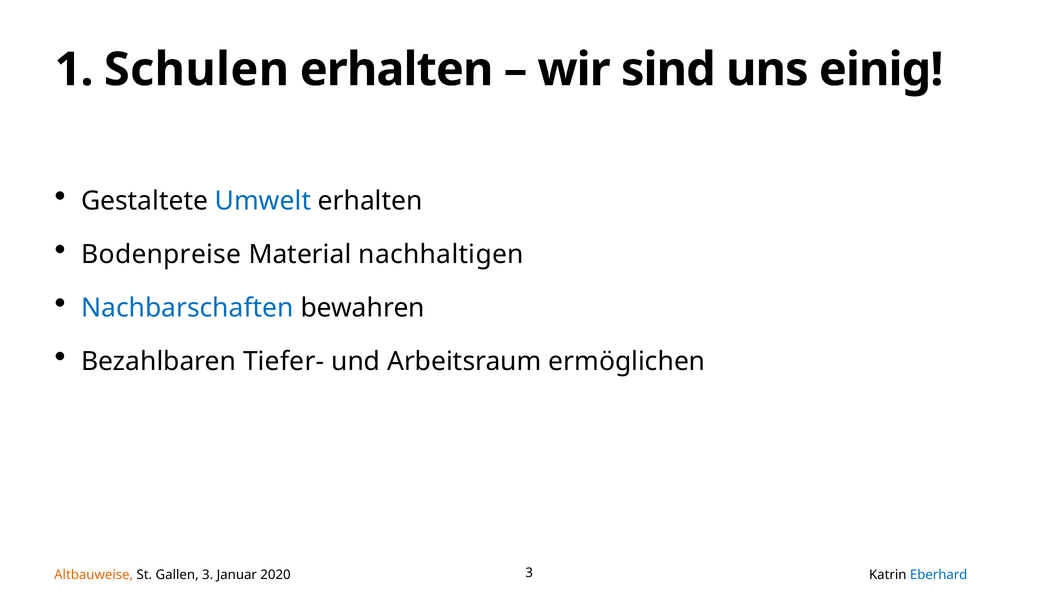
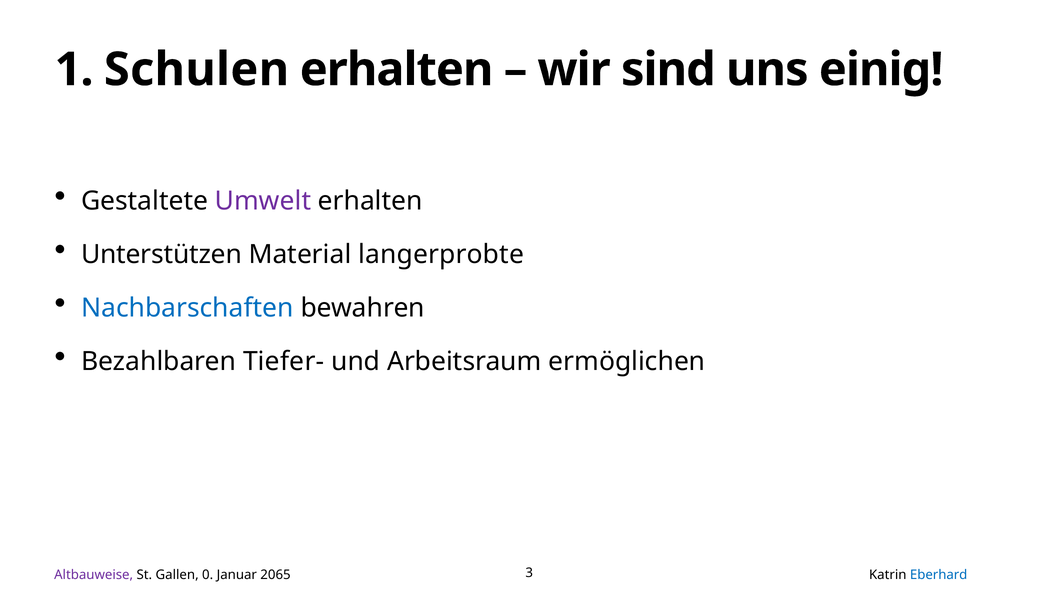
Umwelt colour: blue -> purple
Bodenpreise: Bodenpreise -> Unterstützen
nachhaltigen: nachhaltigen -> langerprobte
Altbauweise colour: orange -> purple
Gallen 3: 3 -> 0
2020: 2020 -> 2065
